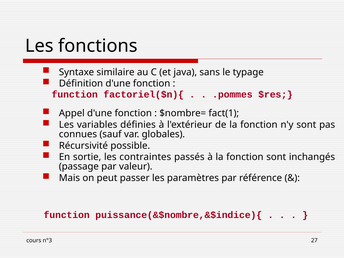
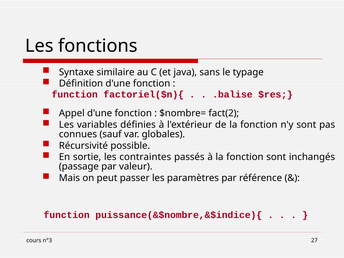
.pommes: .pommes -> .balise
fact(1: fact(1 -> fact(2
